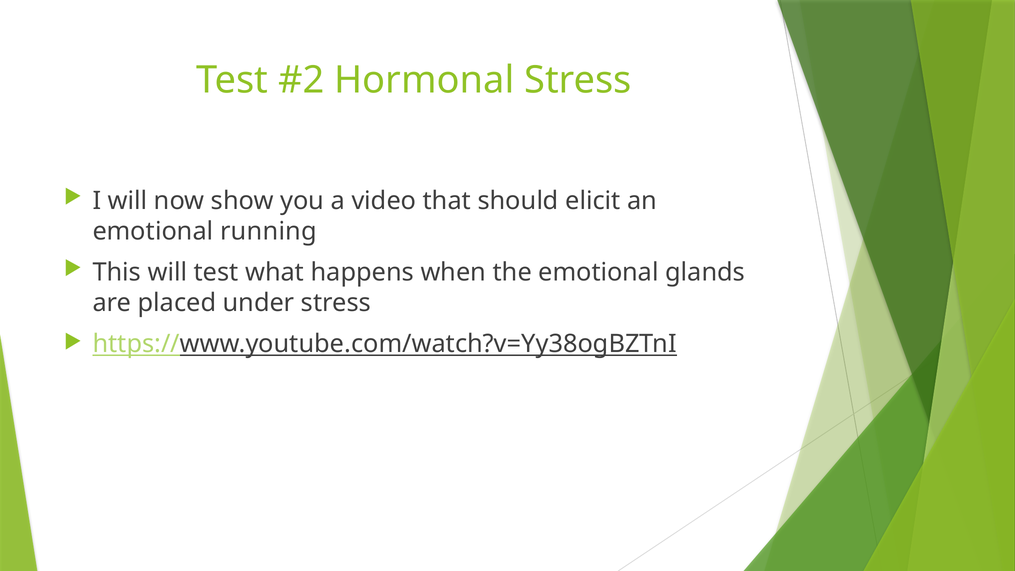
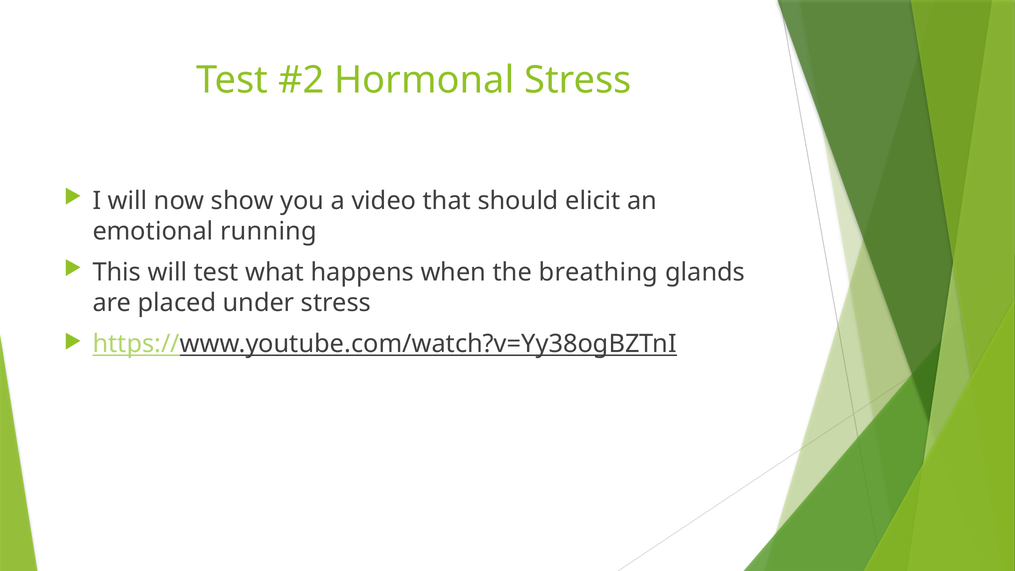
the emotional: emotional -> breathing
